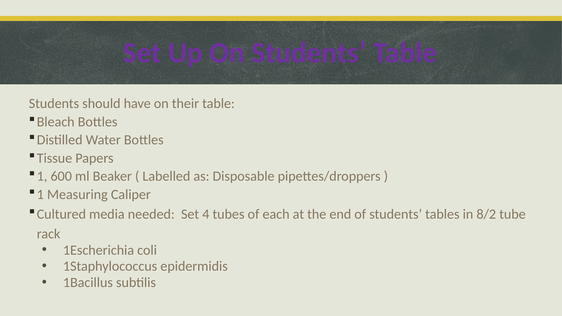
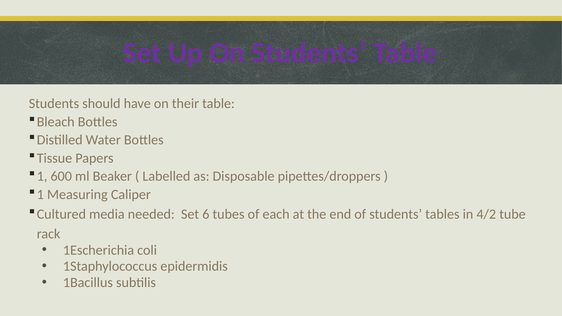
4: 4 -> 6
8/2: 8/2 -> 4/2
